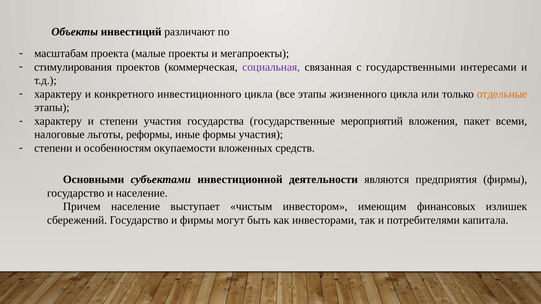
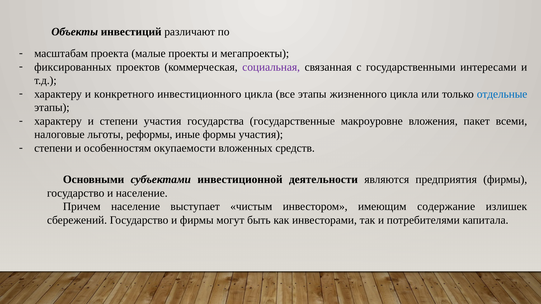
стимулирования: стимулирования -> фиксированных
отдельные colour: orange -> blue
мероприятий: мероприятий -> макроуровне
финансовых: финансовых -> содержание
